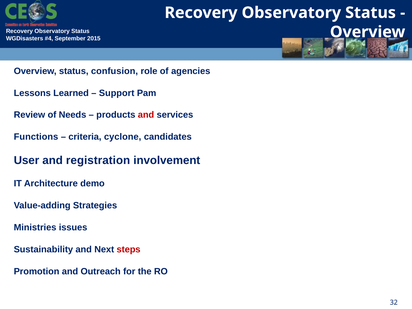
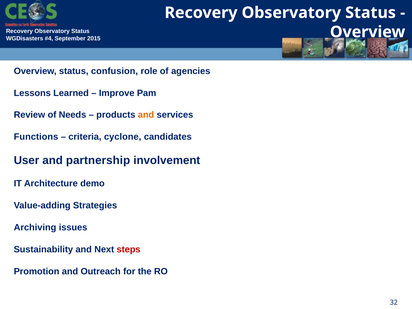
Support: Support -> Improve
and at (146, 115) colour: red -> orange
registration: registration -> partnership
Ministries: Ministries -> Archiving
